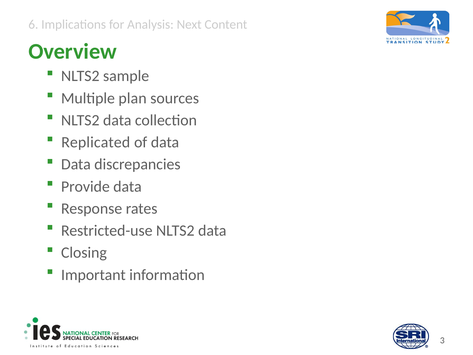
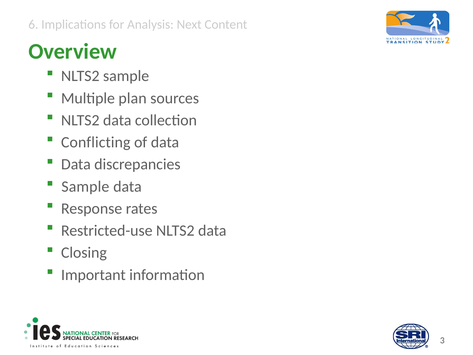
Replicated: Replicated -> Conflicting
Provide at (85, 186): Provide -> Sample
